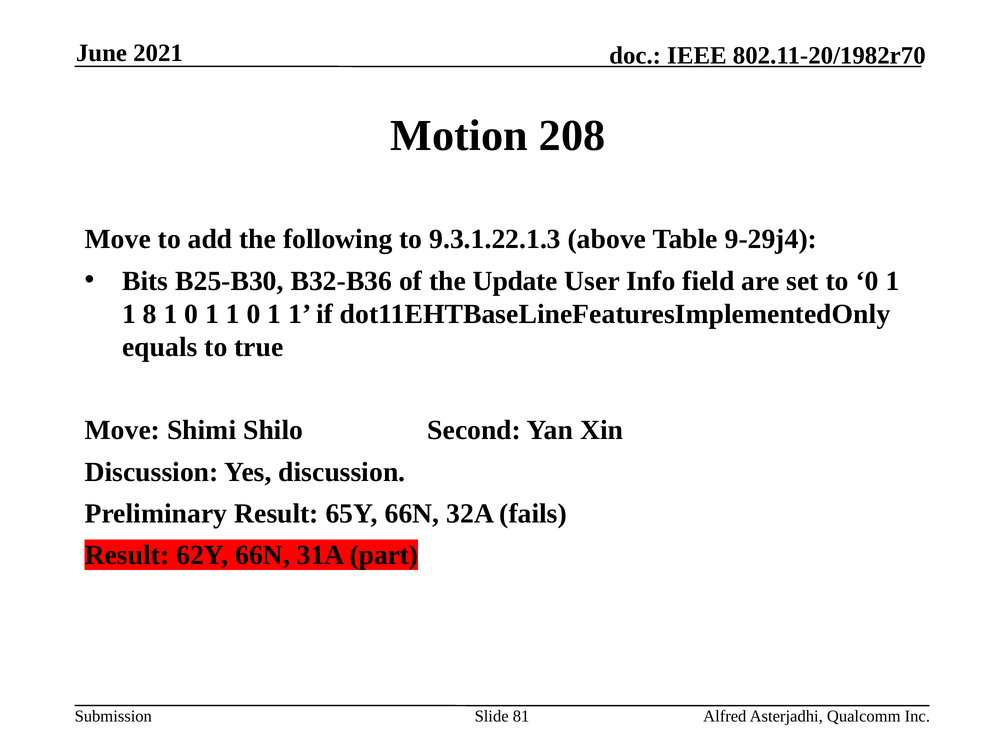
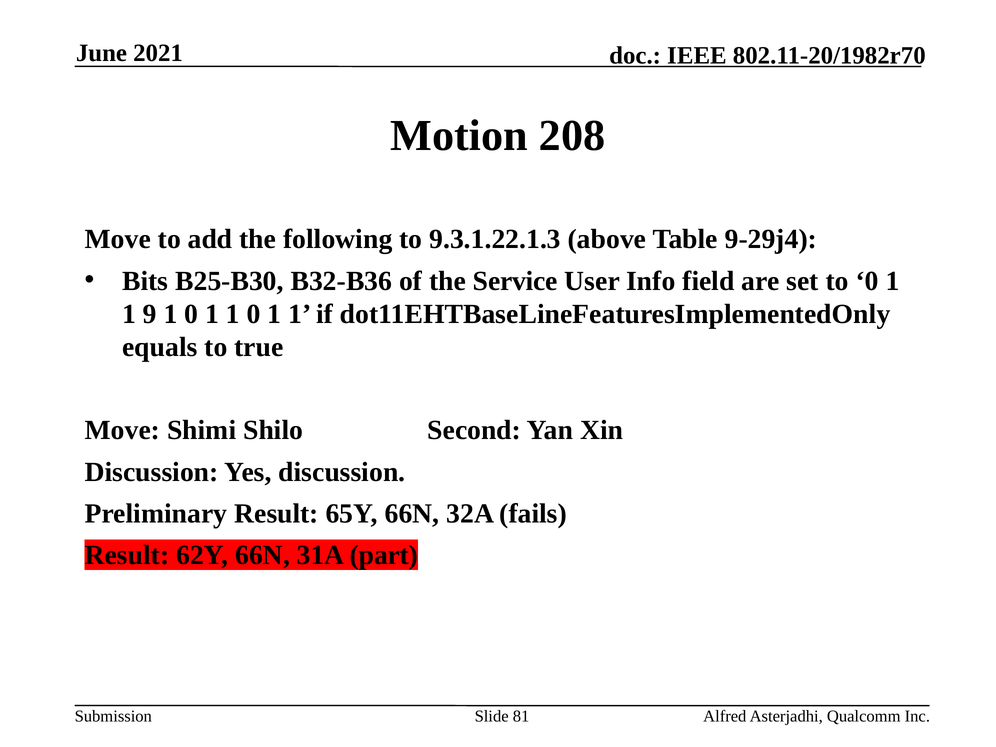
Update: Update -> Service
8: 8 -> 9
